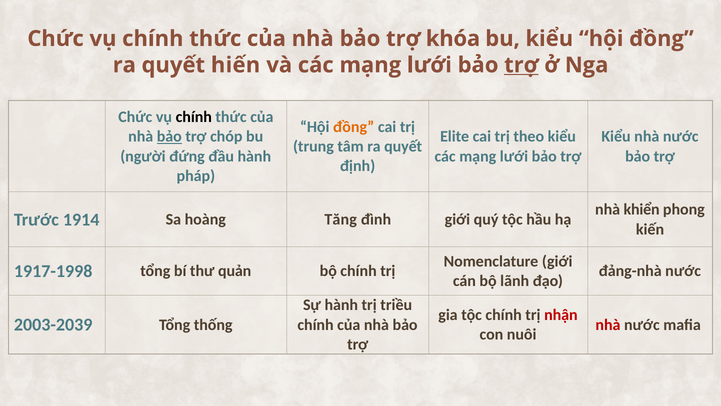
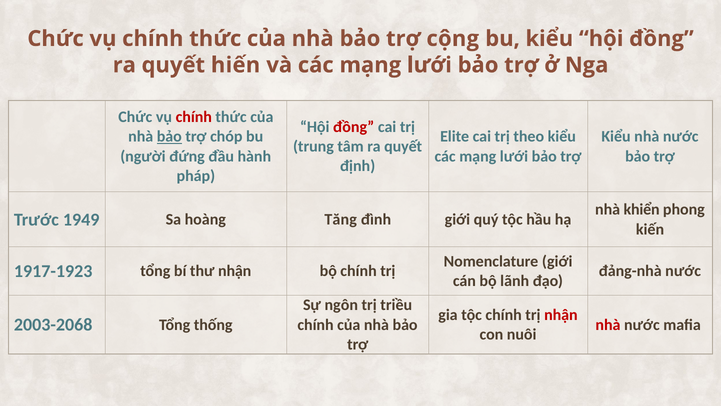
khóa: khóa -> cộng
trợ at (521, 65) underline: present -> none
chính at (194, 117) colour: black -> red
đồng at (354, 127) colour: orange -> red
1914: 1914 -> 1949
1917-1998: 1917-1998 -> 1917-1923
thư quản: quản -> nhận
Sự hành: hành -> ngôn
2003-2039: 2003-2039 -> 2003-2068
